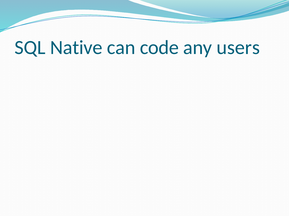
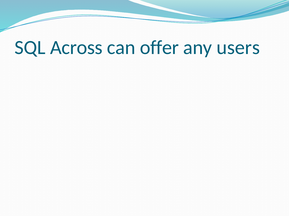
Native: Native -> Across
code: code -> offer
